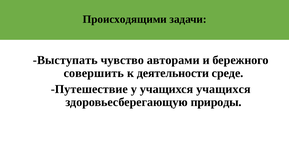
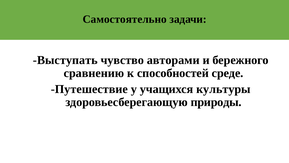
Происходящими: Происходящими -> Самостоятельно
совершить: совершить -> сравнению
деятельности: деятельности -> способностей
учащихся учащихся: учащихся -> культуры
